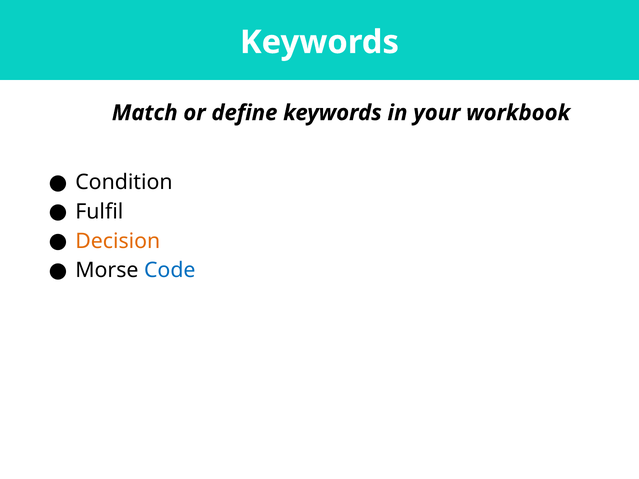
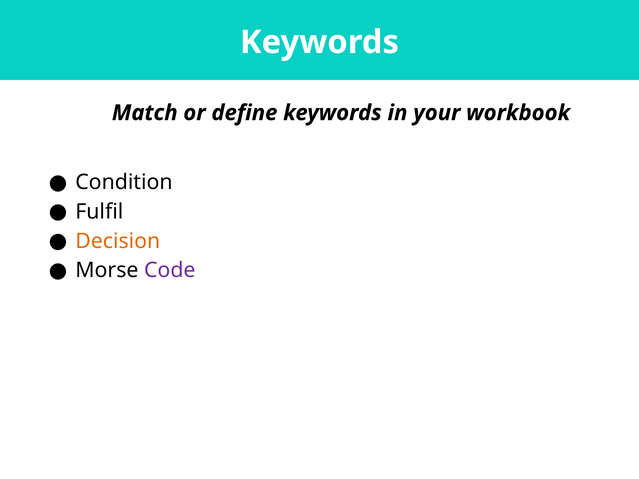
Code colour: blue -> purple
